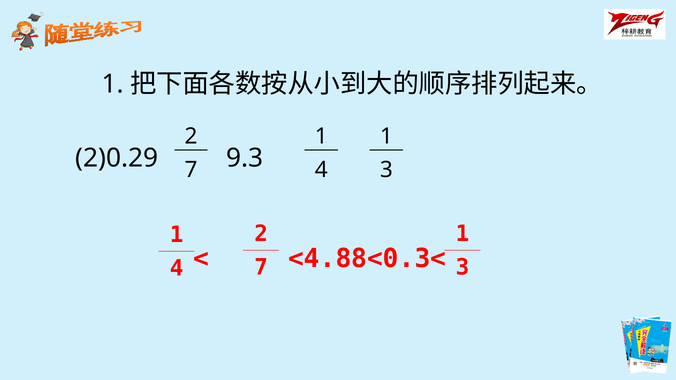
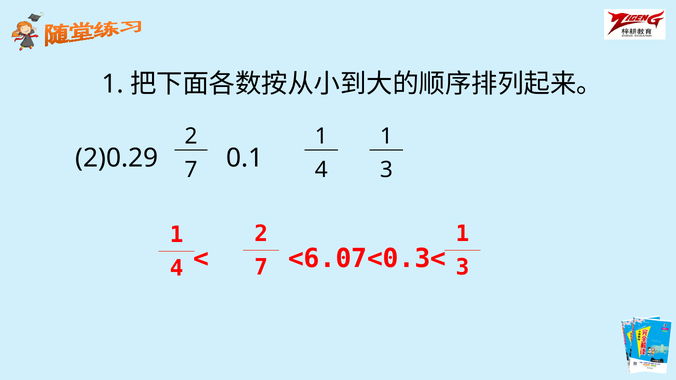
9.3: 9.3 -> 0.1
<4.88<0.3<: <4.88<0.3< -> <6.07<0.3<
